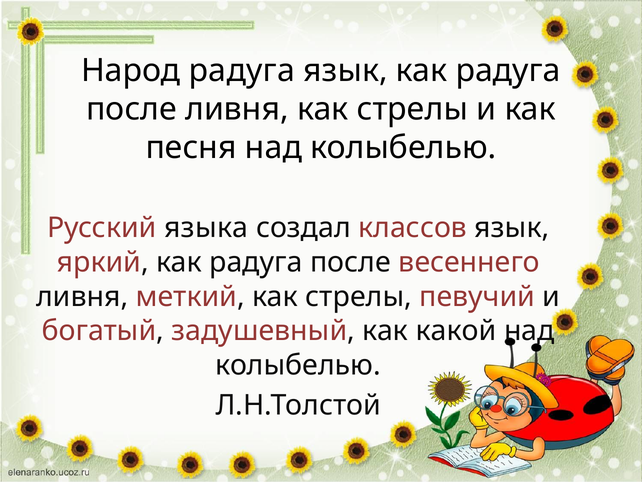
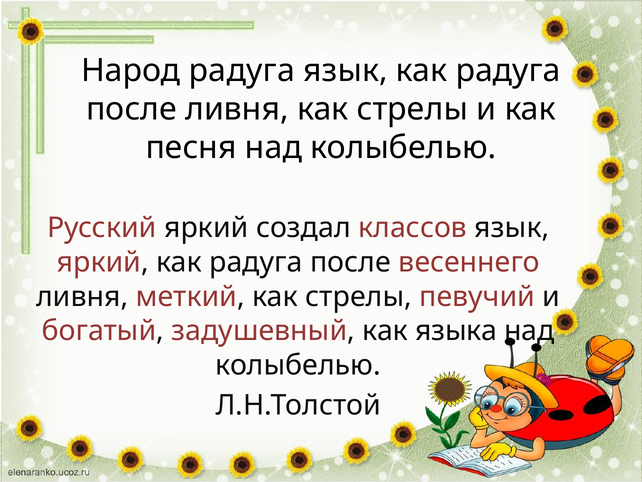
Русский языка: языка -> яркий
какой: какой -> языка
